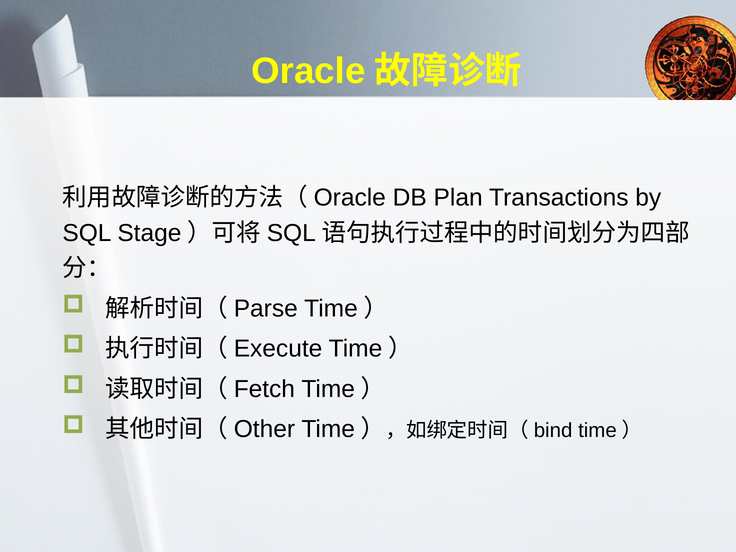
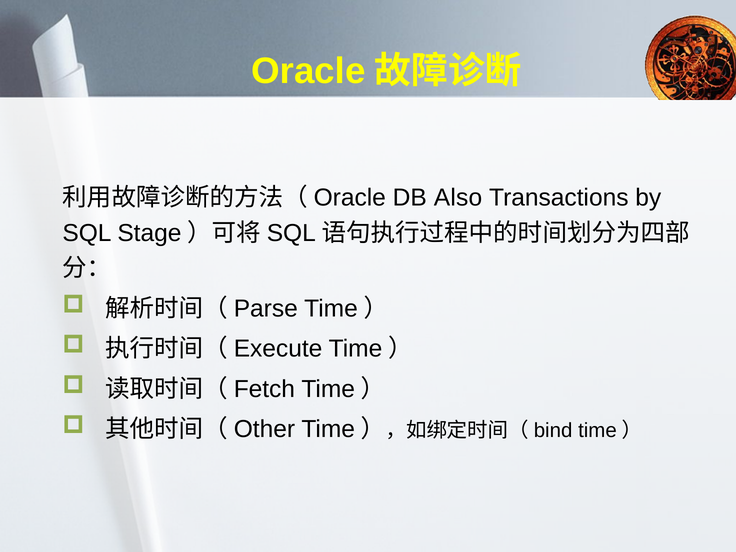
Plan: Plan -> Also
